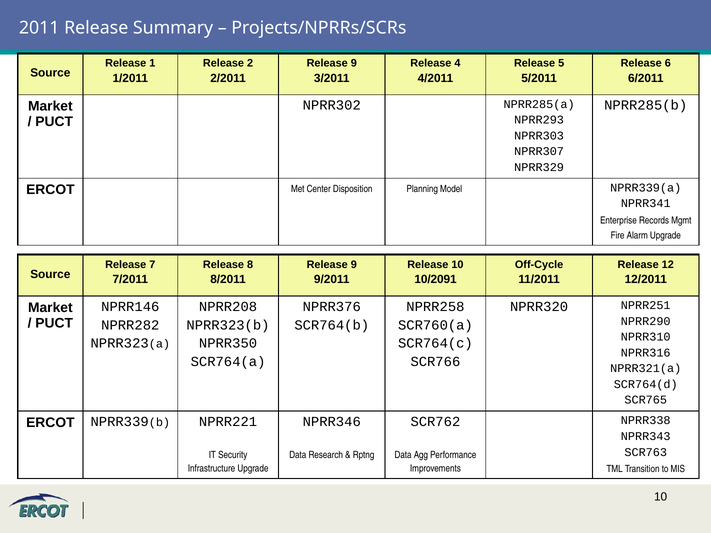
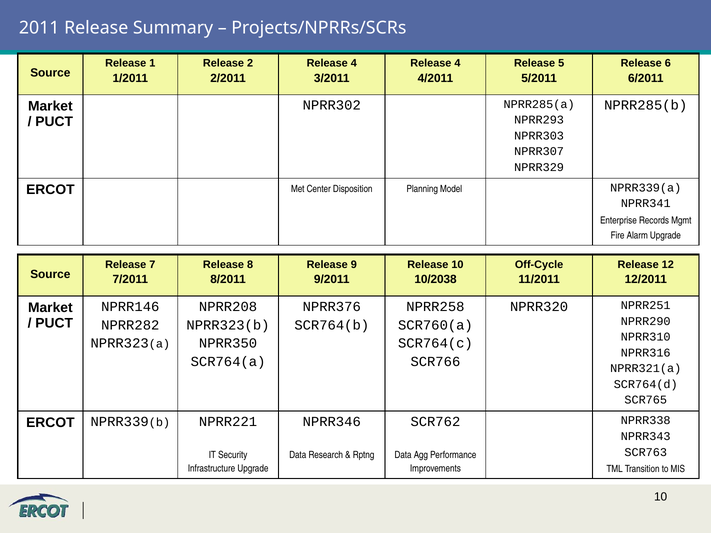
9 at (354, 63): 9 -> 4
10/2091: 10/2091 -> 10/2038
